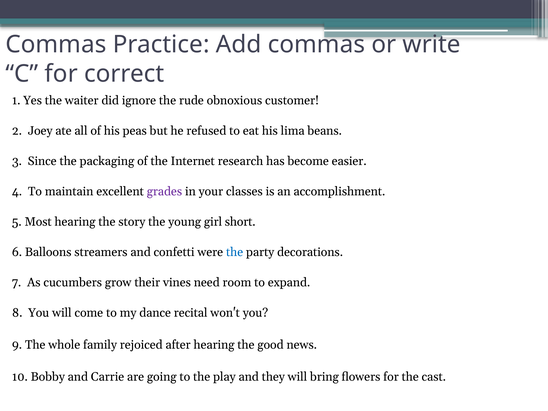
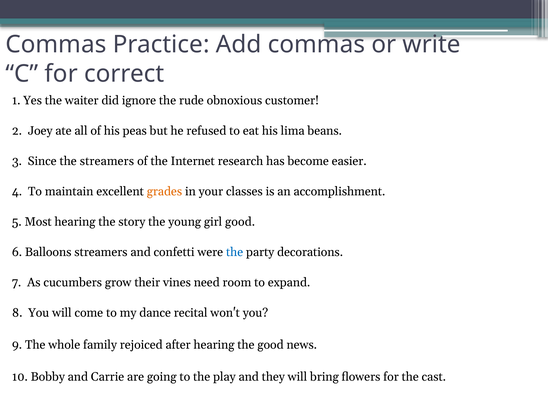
the packaging: packaging -> streamers
grades colour: purple -> orange
girl short: short -> good
